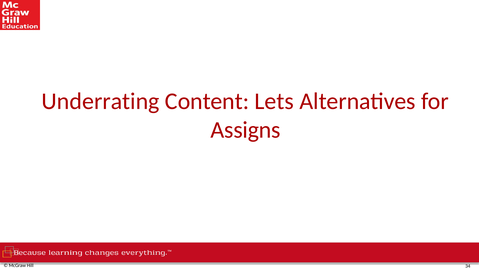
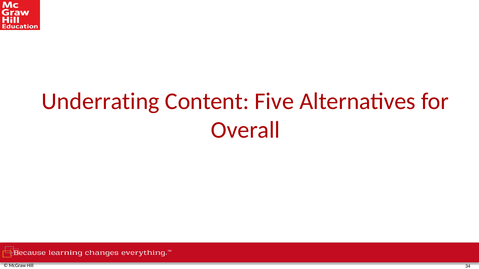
Lets: Lets -> Five
Assigns: Assigns -> Overall
